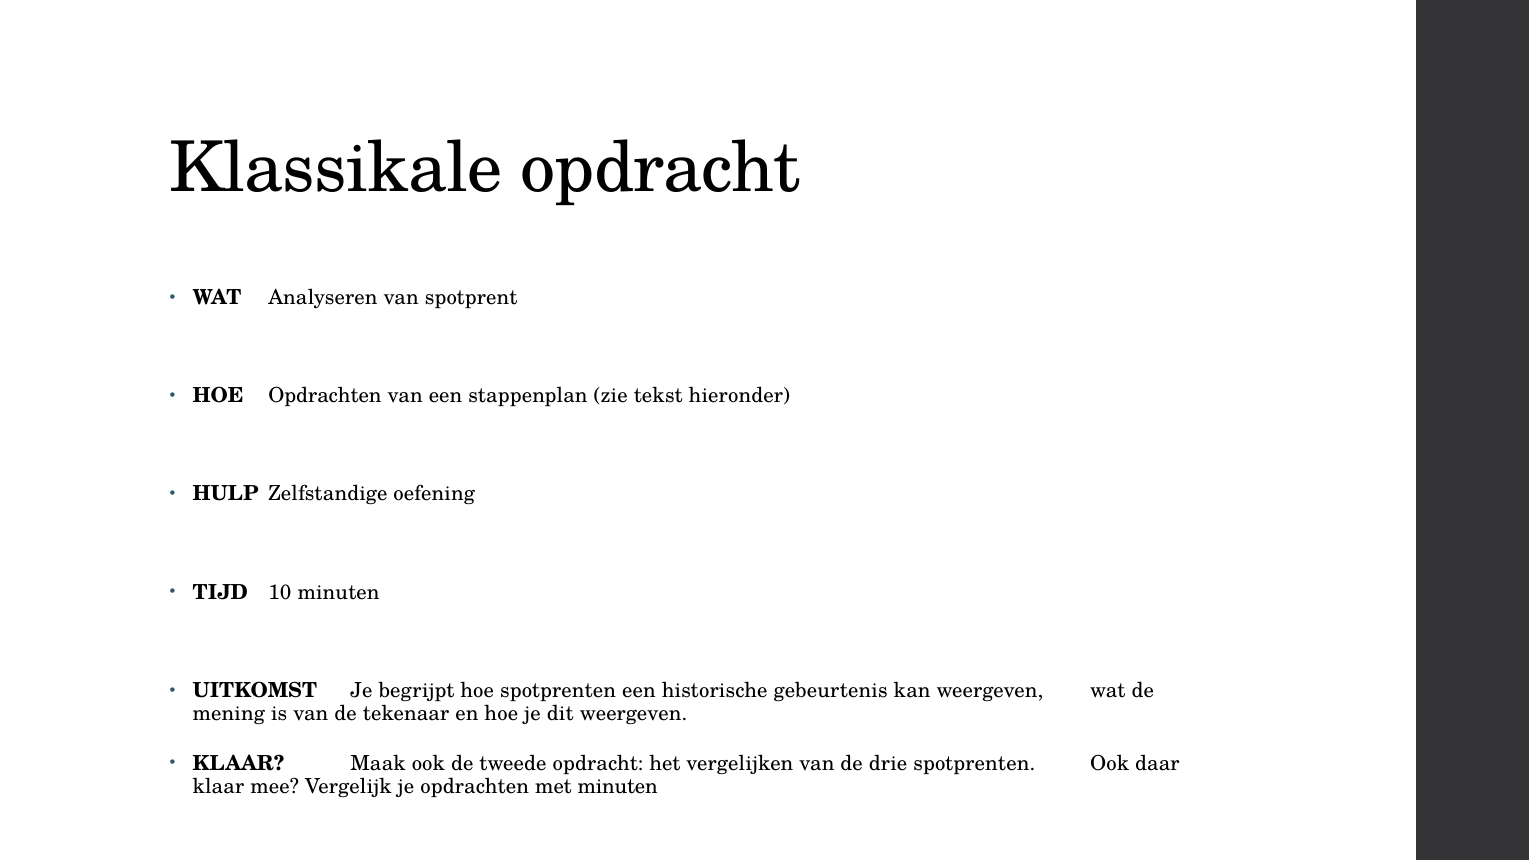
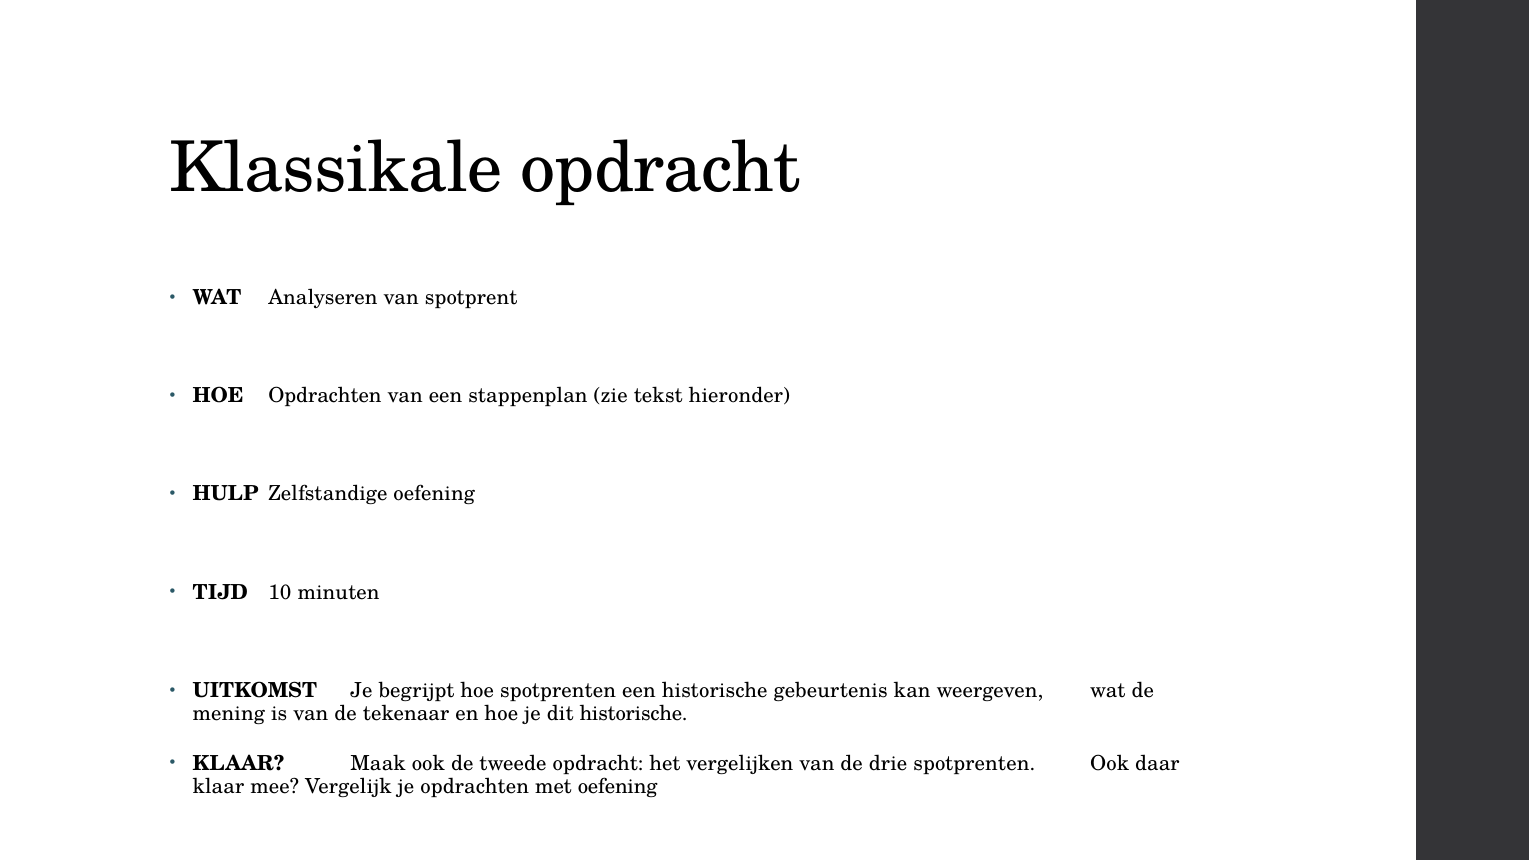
dit weergeven: weergeven -> historische
met minuten: minuten -> oefening
